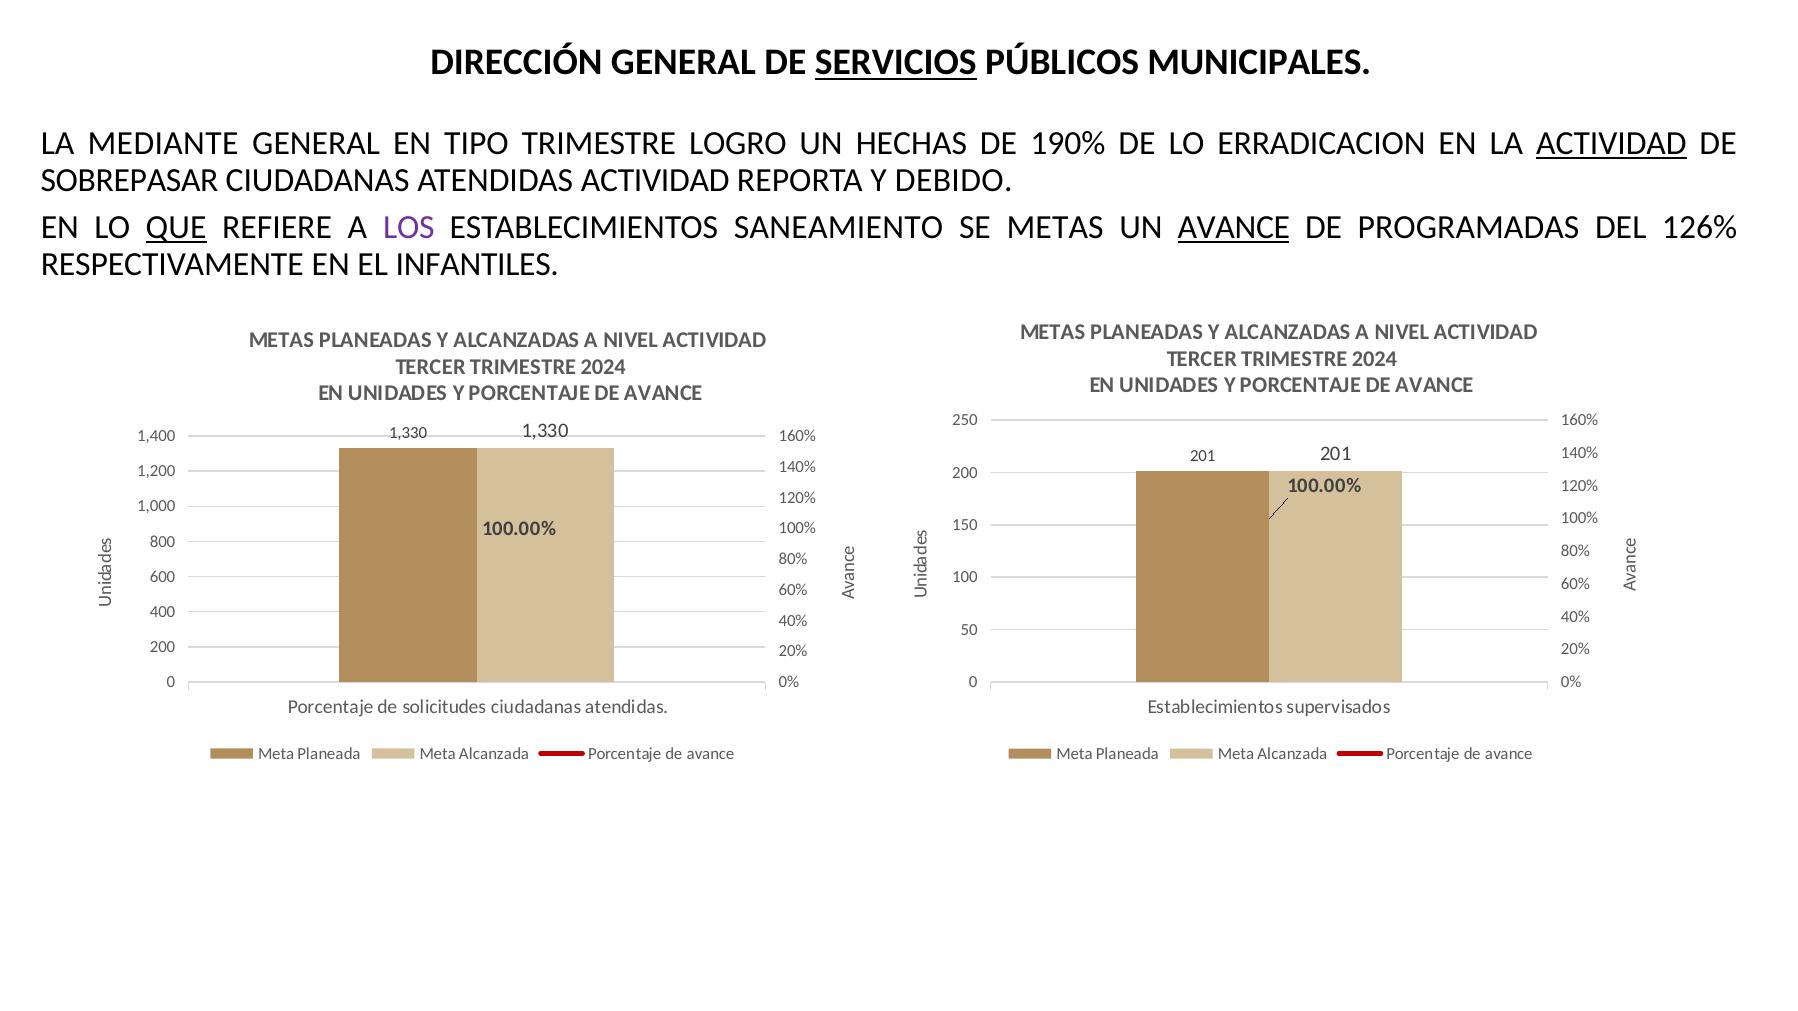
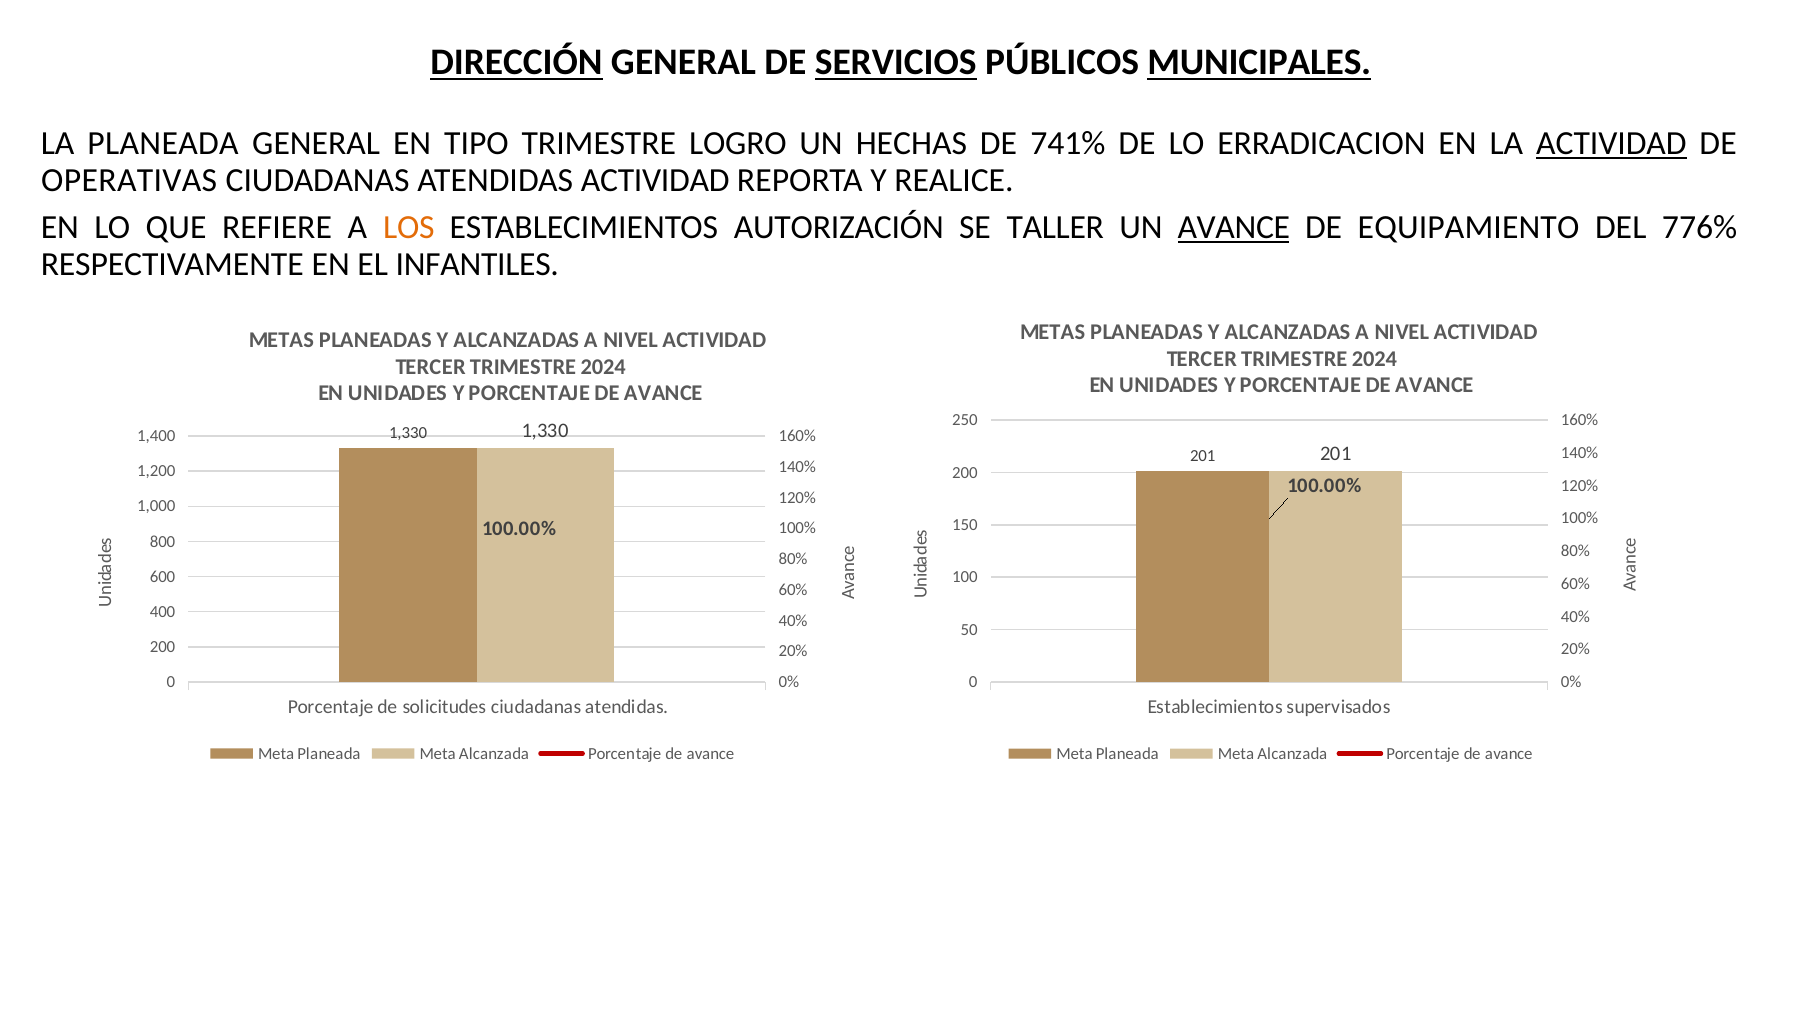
DIRECCIÓN underline: none -> present
MUNICIPALES underline: none -> present
LA MEDIANTE: MEDIANTE -> PLANEADA
190%: 190% -> 741%
SOBREPASAR: SOBREPASAR -> OPERATIVAS
DEBIDO: DEBIDO -> REALICE
QUE underline: present -> none
LOS colour: purple -> orange
SANEAMIENTO: SANEAMIENTO -> AUTORIZACIÓN
SE METAS: METAS -> TALLER
PROGRAMADAS: PROGRAMADAS -> EQUIPAMIENTO
126%: 126% -> 776%
